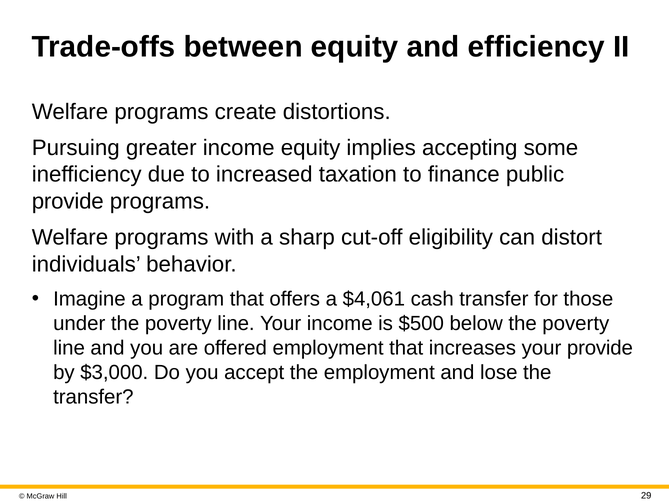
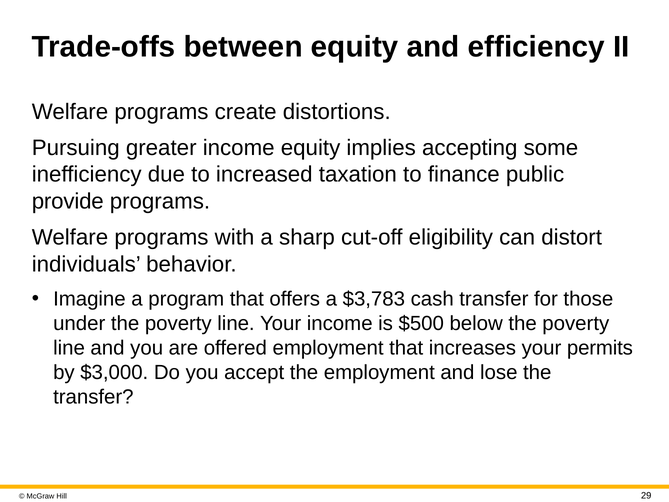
$4,061: $4,061 -> $3,783
your provide: provide -> permits
